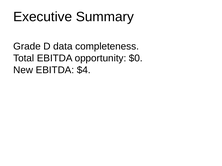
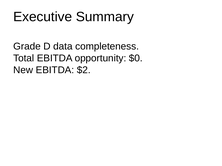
$4: $4 -> $2
